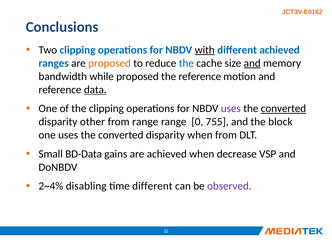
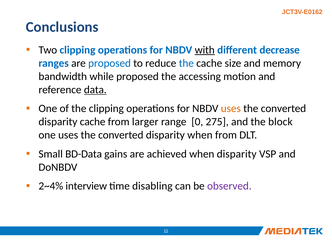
different achieved: achieved -> decrease
proposed at (110, 63) colour: orange -> blue
and at (252, 63) underline: present -> none
the reference: reference -> accessing
uses at (231, 109) colour: purple -> orange
converted at (283, 109) underline: present -> none
disparity other: other -> cache
from range: range -> larger
755: 755 -> 275
when decrease: decrease -> disparity
disabling: disabling -> interview
time different: different -> disabling
